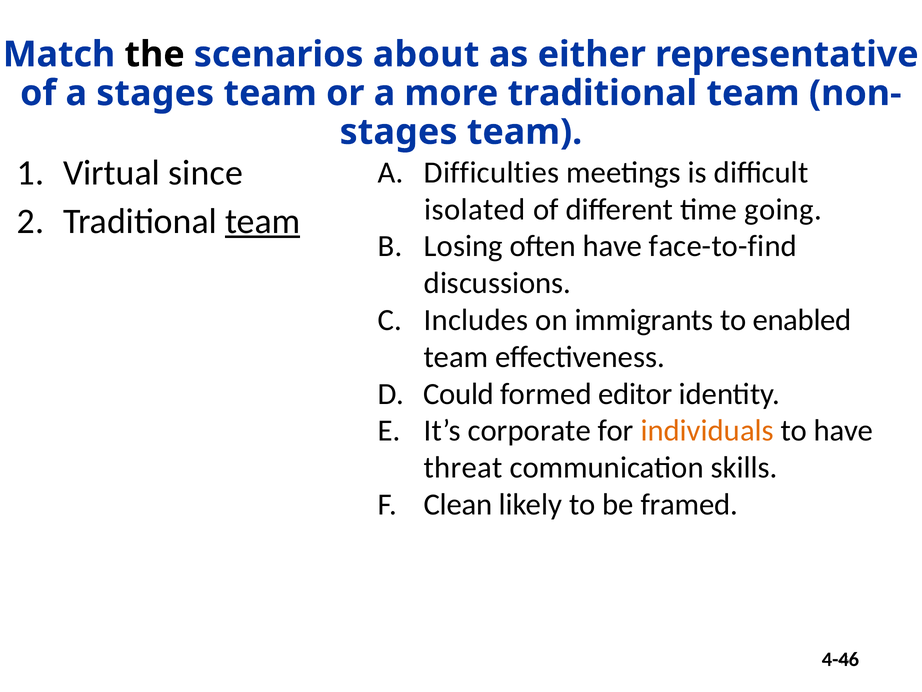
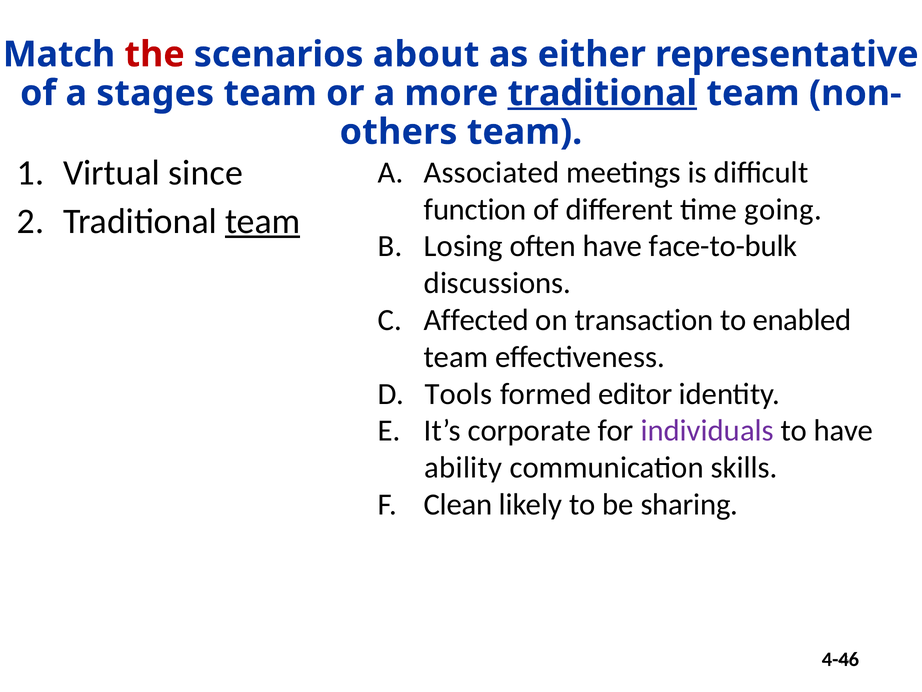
the colour: black -> red
traditional at (602, 93) underline: none -> present
stages at (399, 132): stages -> others
Difficulties: Difficulties -> Associated
isolated: isolated -> function
face-to-find: face-to-find -> face-to-bulk
Includes: Includes -> Affected
immigrants: immigrants -> transaction
Could: Could -> Tools
individuals colour: orange -> purple
threat: threat -> ability
framed: framed -> sharing
